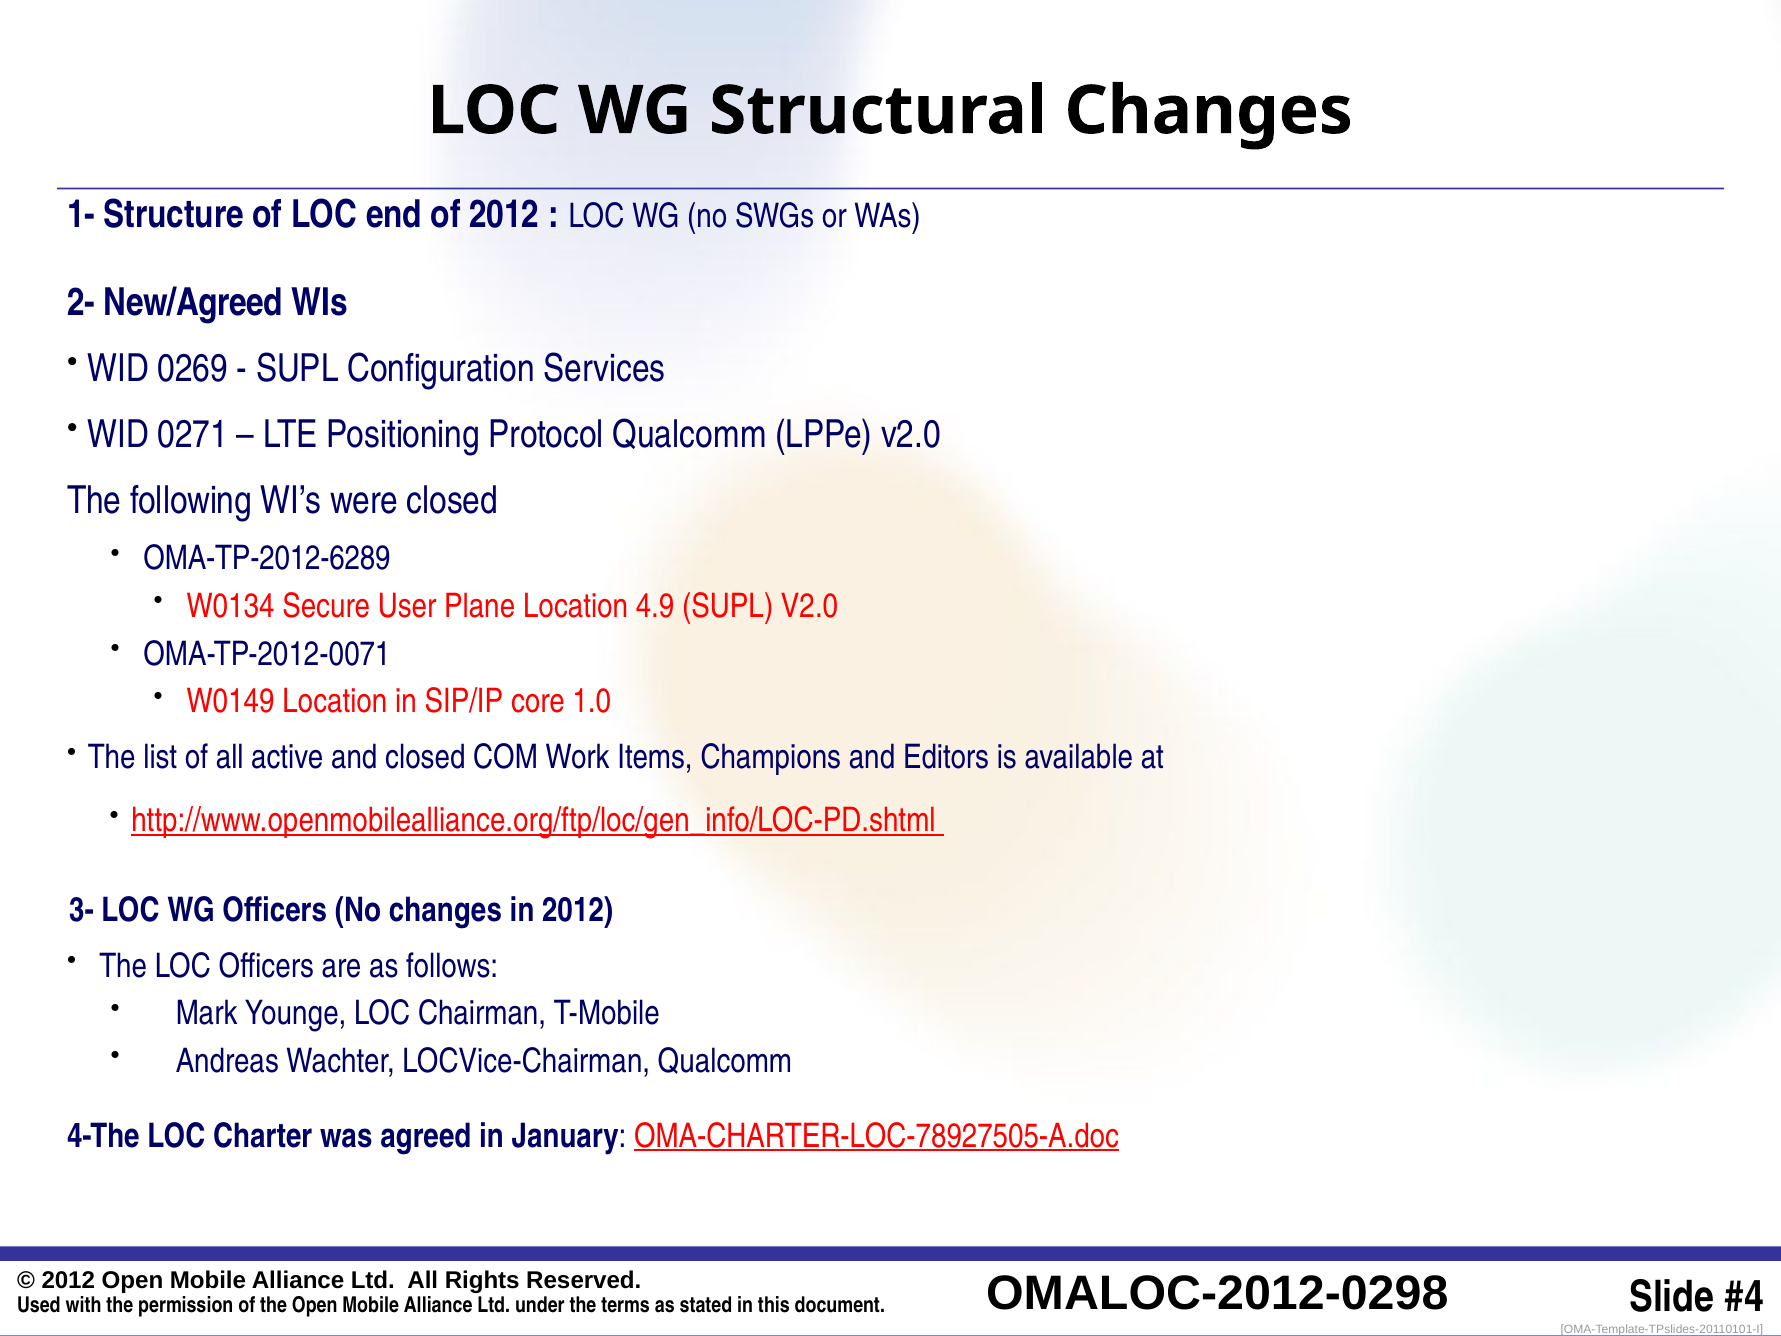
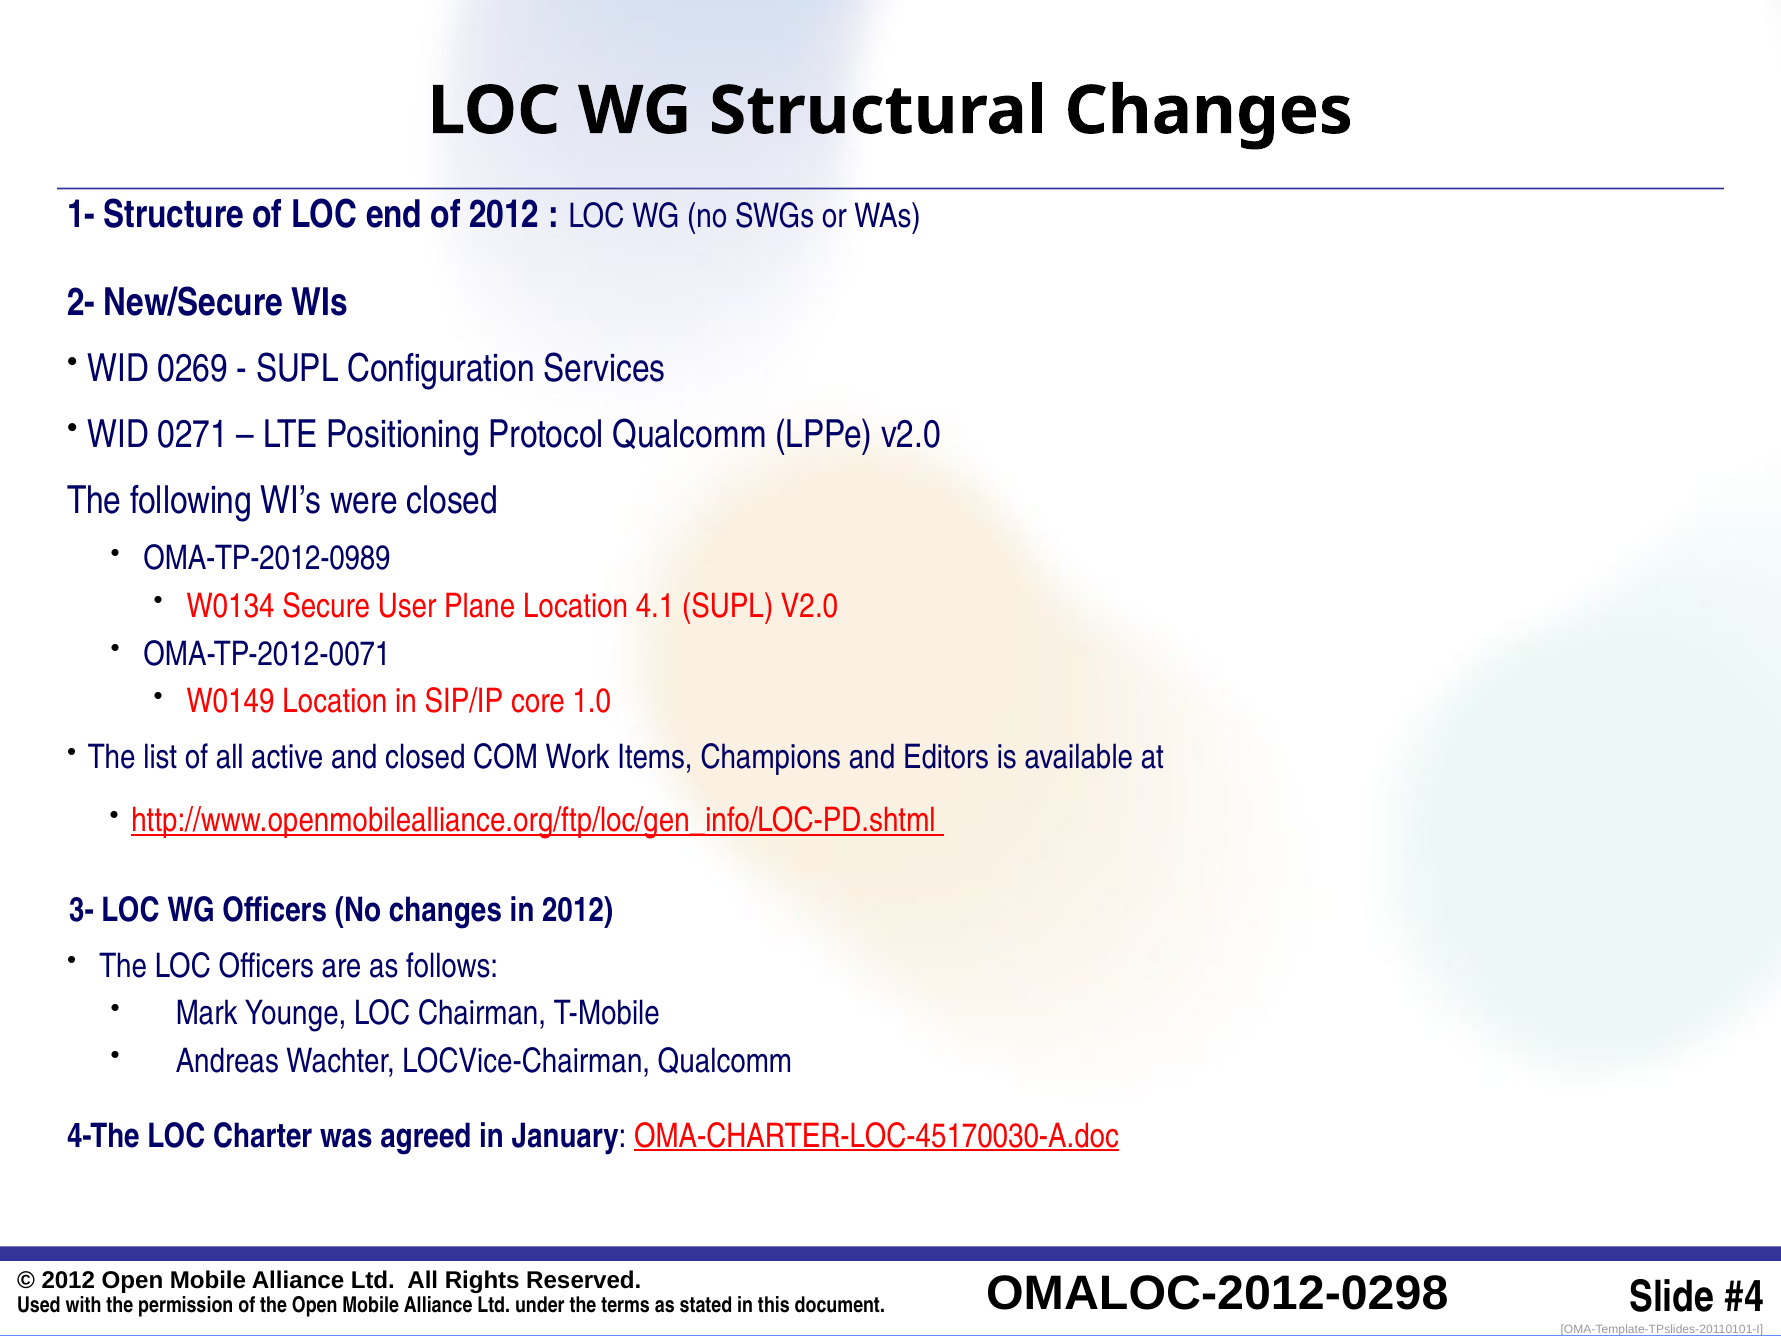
New/Agreed: New/Agreed -> New/Secure
OMA-TP-2012-6289: OMA-TP-2012-6289 -> OMA-TP-2012-0989
4.9: 4.9 -> 4.1
OMA-CHARTER-LOC-78927505-A.doc: OMA-CHARTER-LOC-78927505-A.doc -> OMA-CHARTER-LOC-45170030-A.doc
